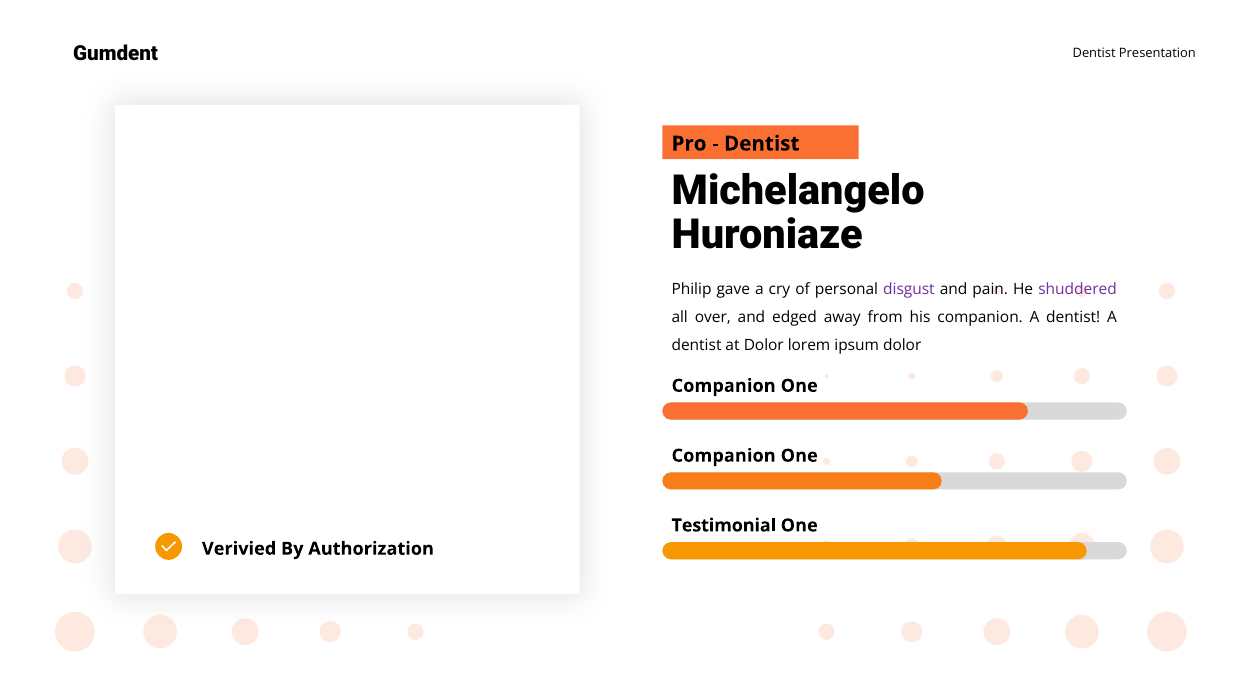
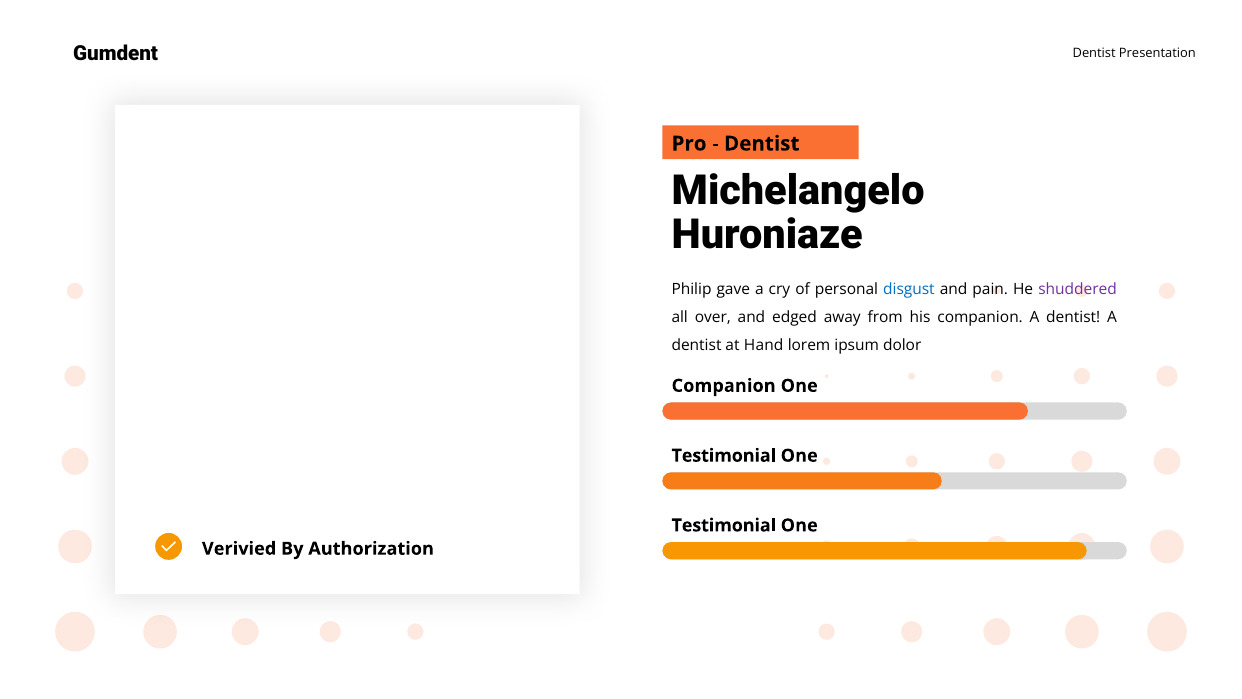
disgust colour: purple -> blue
at Dolor: Dolor -> Hand
Companion at (724, 455): Companion -> Testimonial
